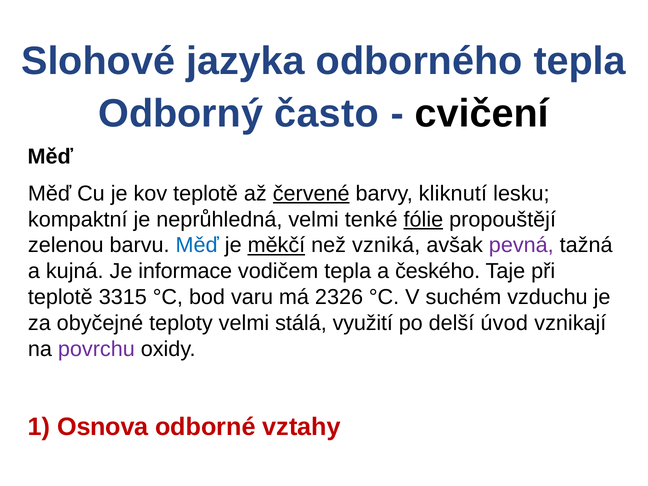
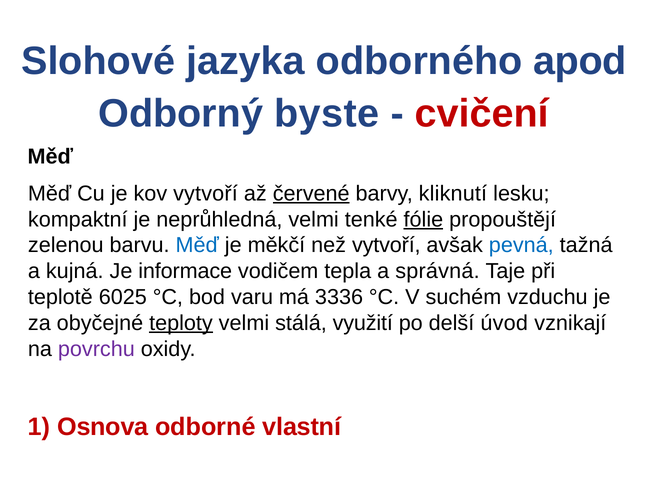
odborného tepla: tepla -> apod
často: často -> byste
cvičení colour: black -> red
kov teplotě: teplotě -> vytvoří
měkčí underline: present -> none
než vzniká: vzniká -> vytvoří
pevná colour: purple -> blue
českého: českého -> správná
3315: 3315 -> 6025
2326: 2326 -> 3336
teploty underline: none -> present
vztahy: vztahy -> vlastní
